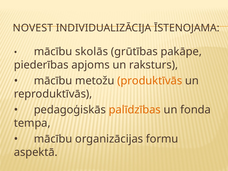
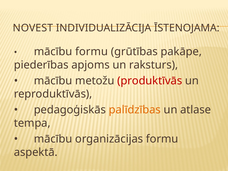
mācību skolās: skolās -> formu
produktīvās colour: orange -> red
fonda: fonda -> atlase
